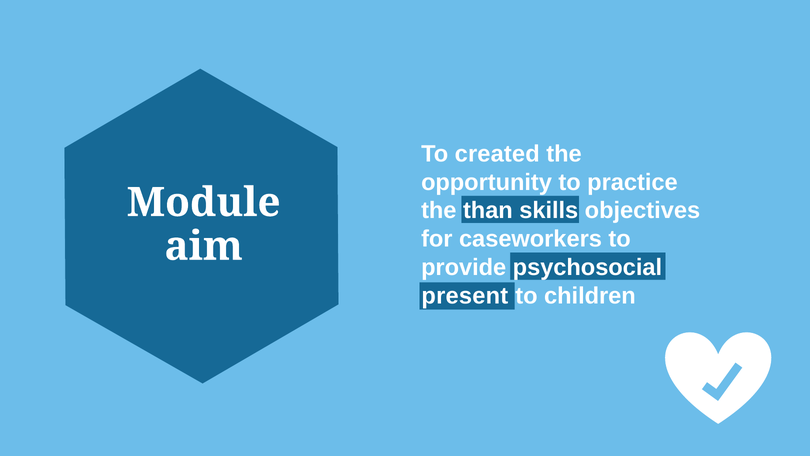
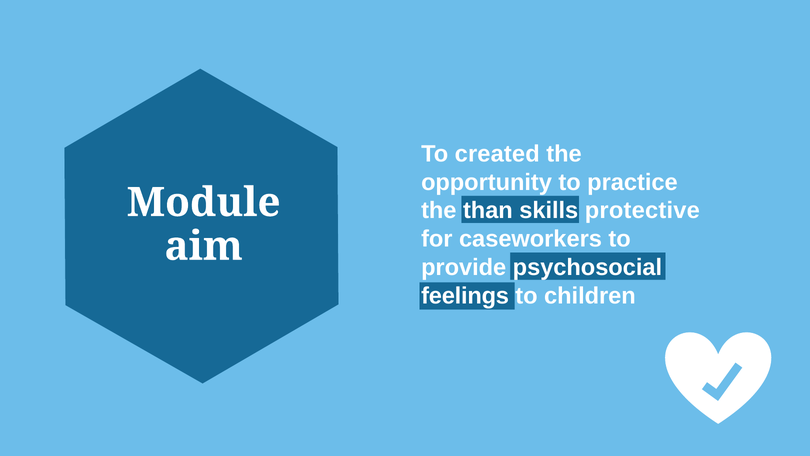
objectives: objectives -> protective
present: present -> feelings
